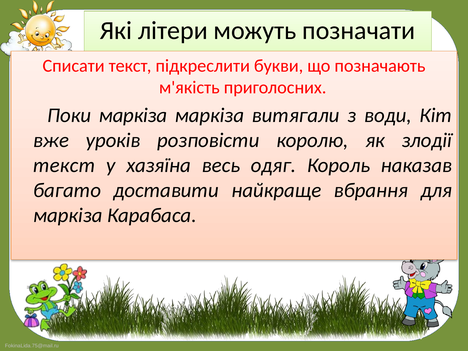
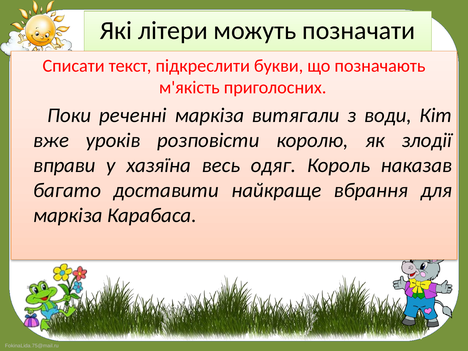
Поки маркіза: маркіза -> реченні
текст at (64, 165): текст -> вправи
